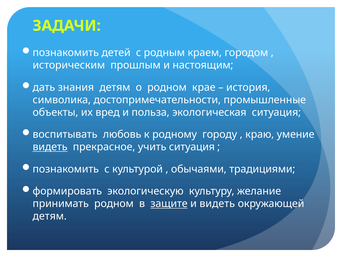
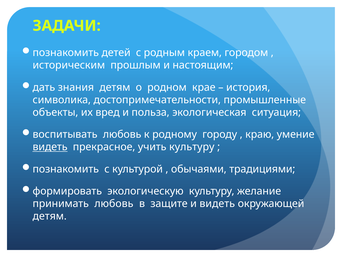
учить ситуация: ситуация -> культуру
принимать родном: родном -> любовь
защите underline: present -> none
